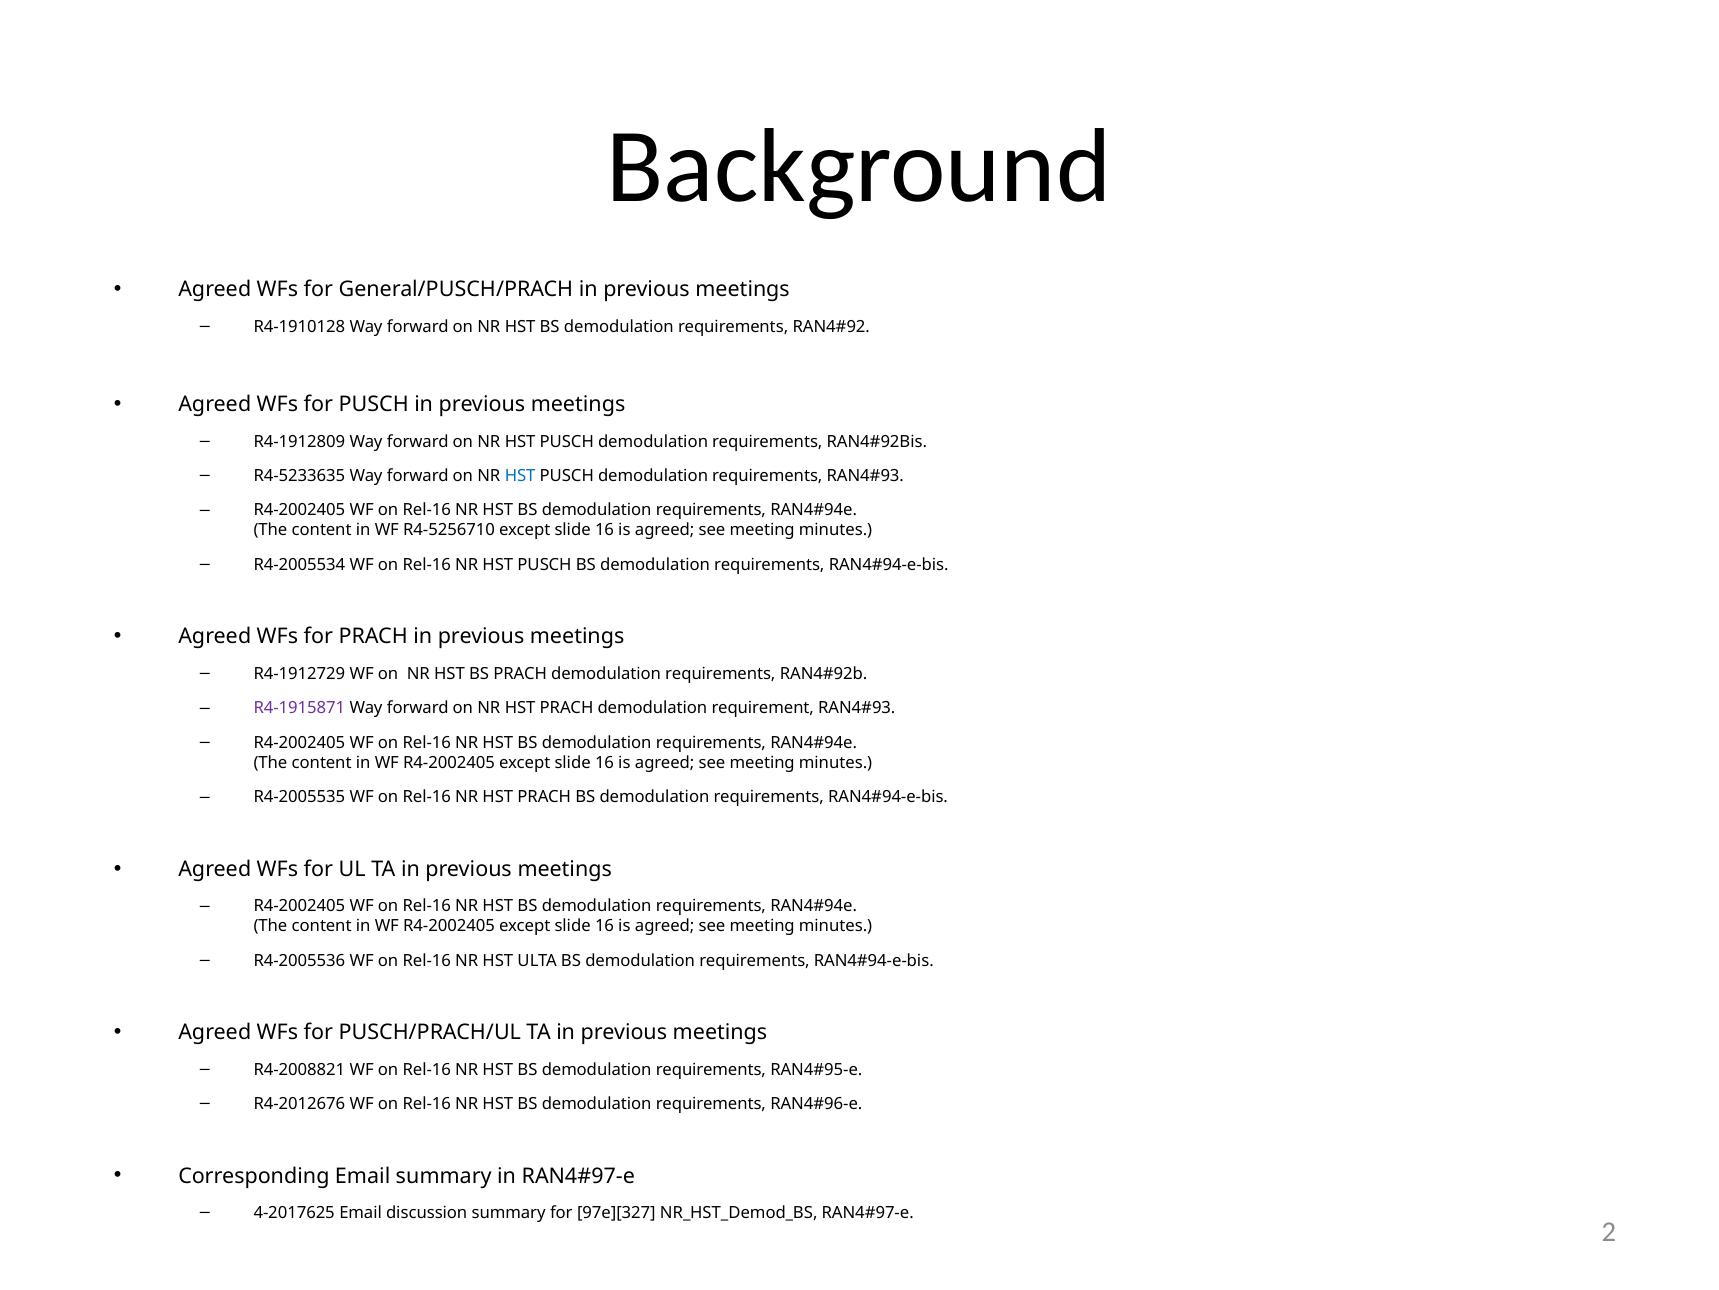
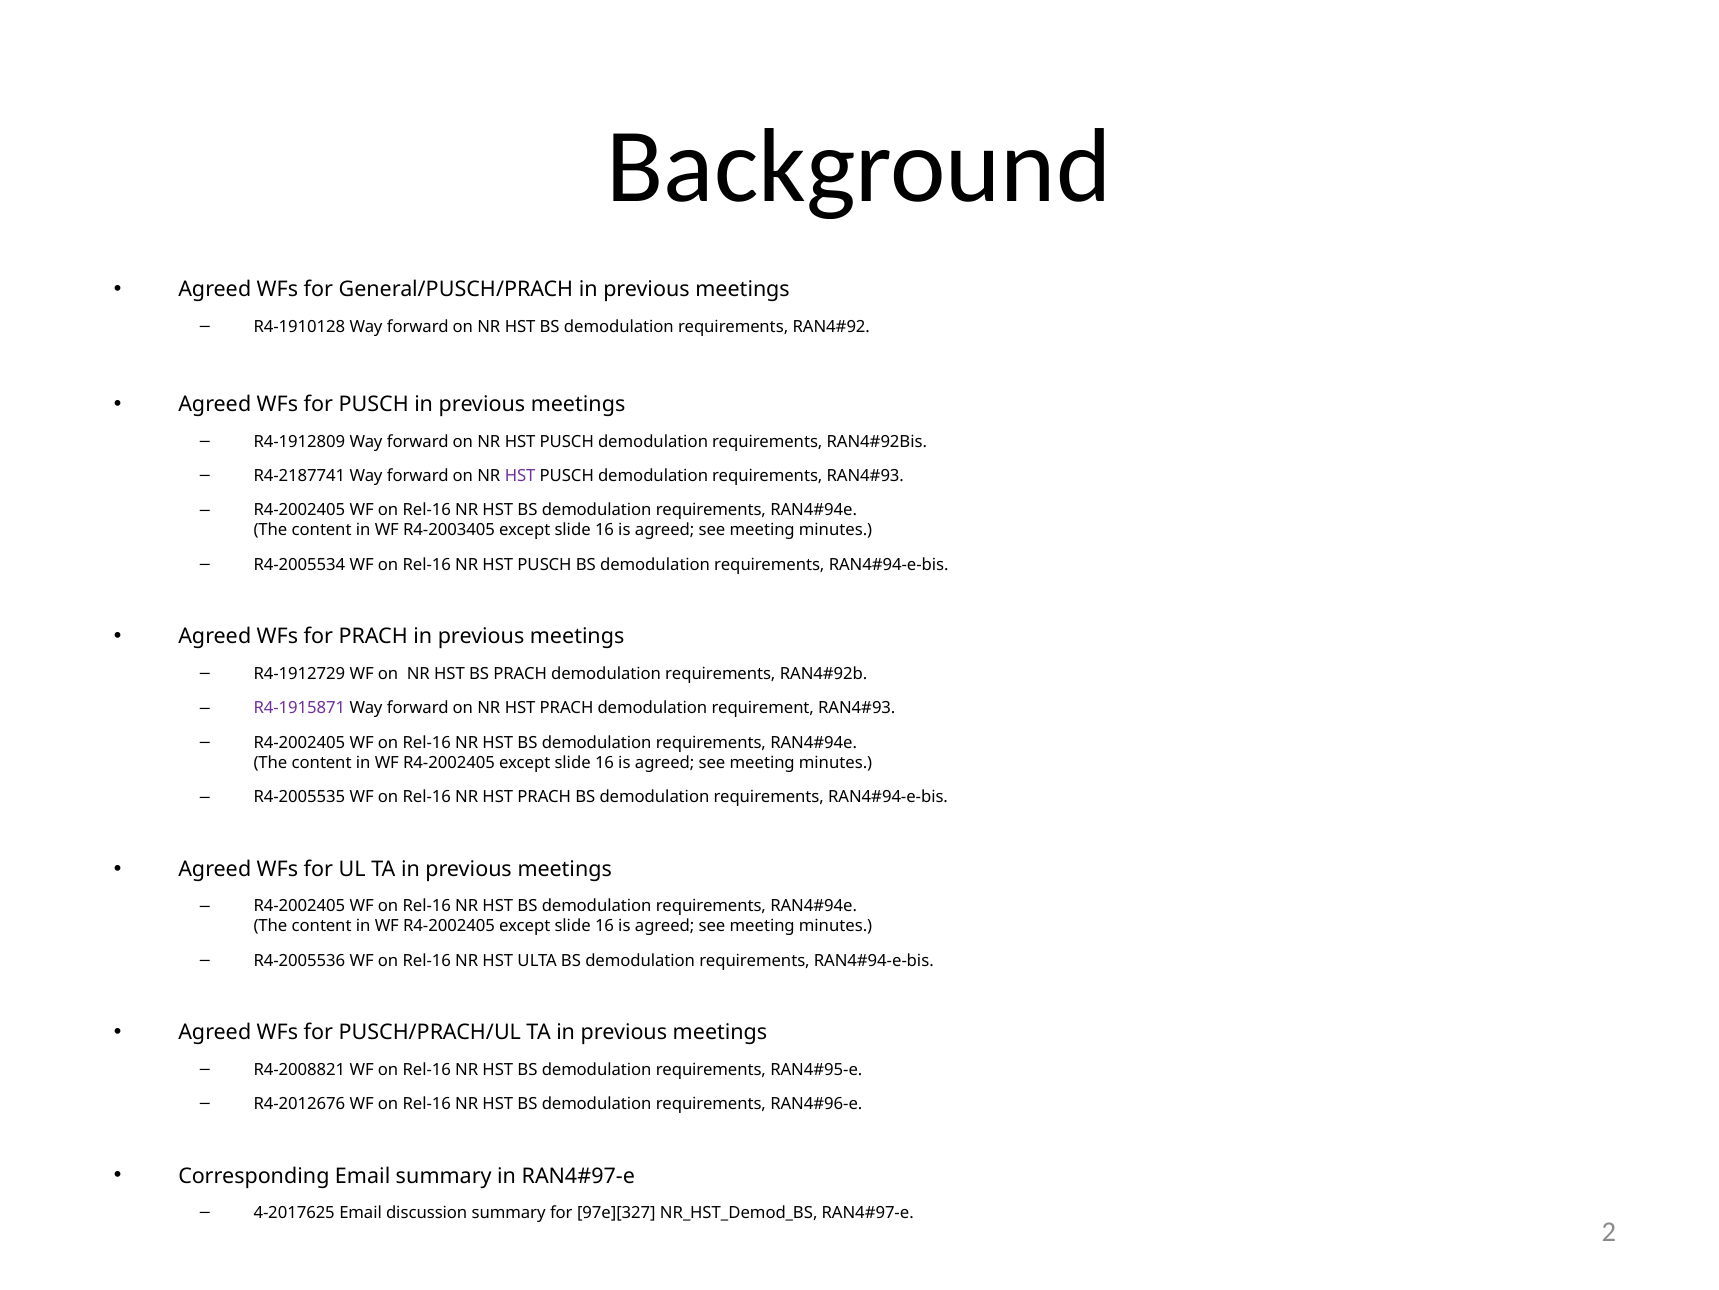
R4-5233635: R4-5233635 -> R4-2187741
HST at (520, 476) colour: blue -> purple
R4-5256710: R4-5256710 -> R4-2003405
